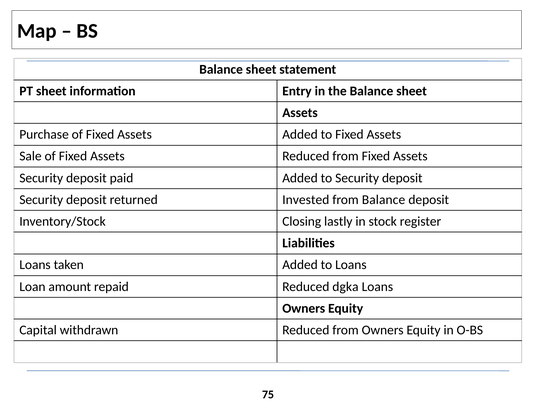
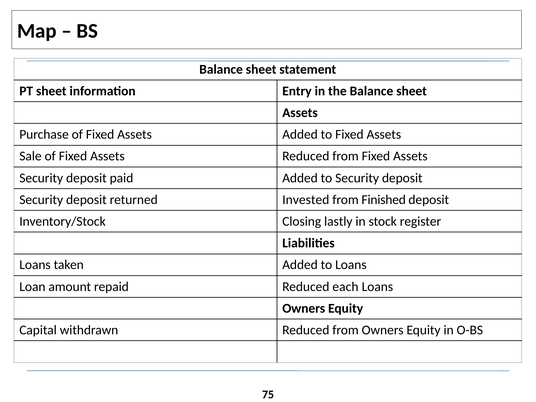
from Balance: Balance -> Finished
dgka: dgka -> each
